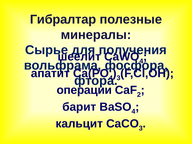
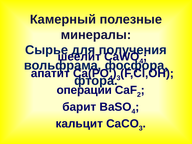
Гибралтар: Гибралтар -> Камерный
